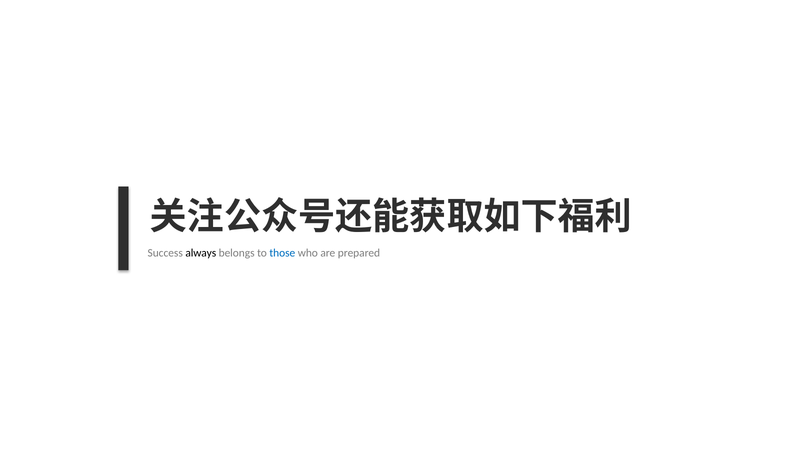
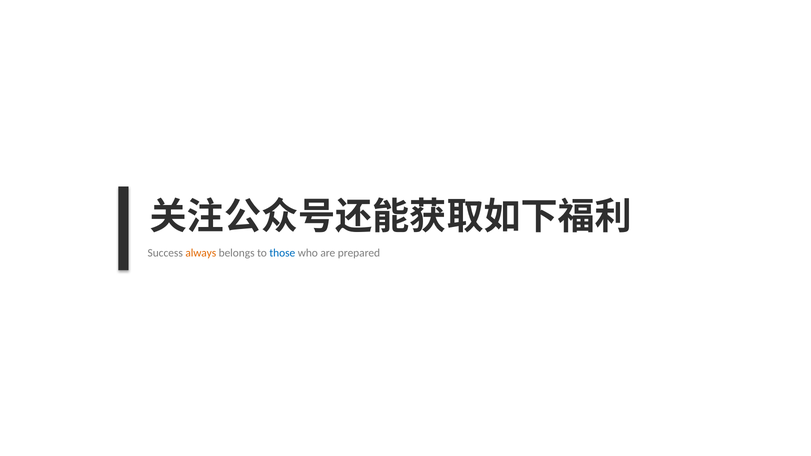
always colour: black -> orange
